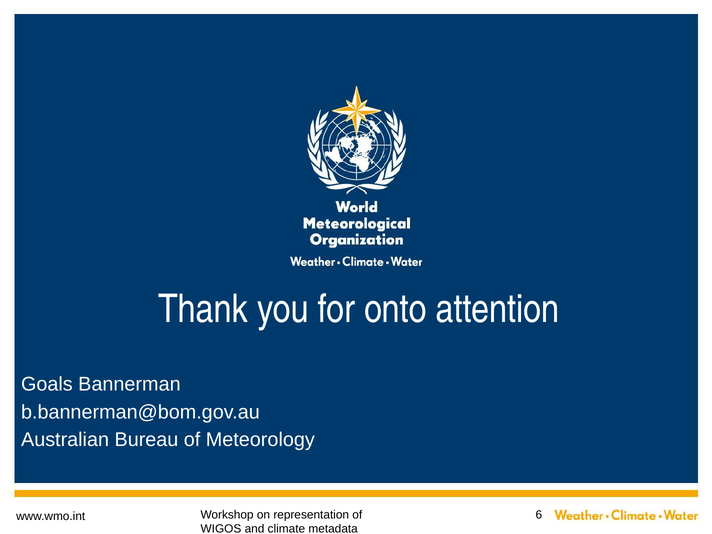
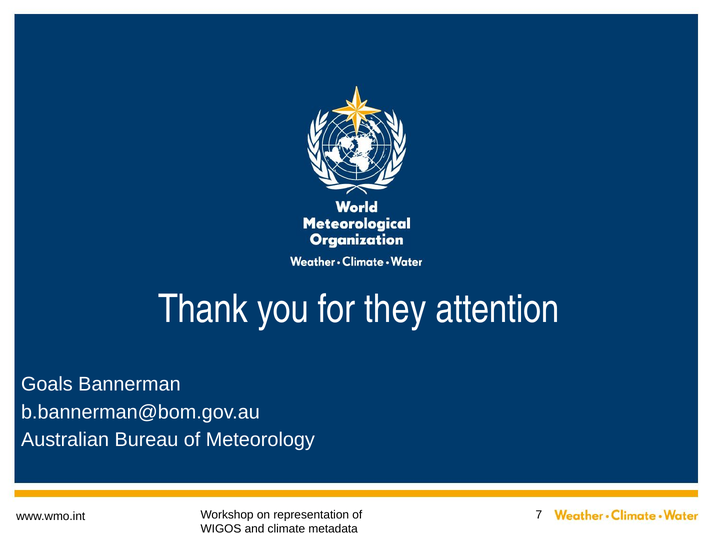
onto: onto -> they
6: 6 -> 7
